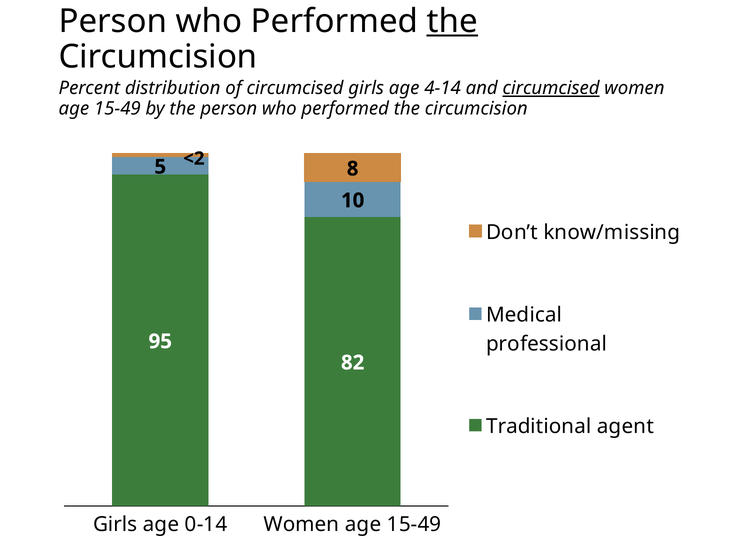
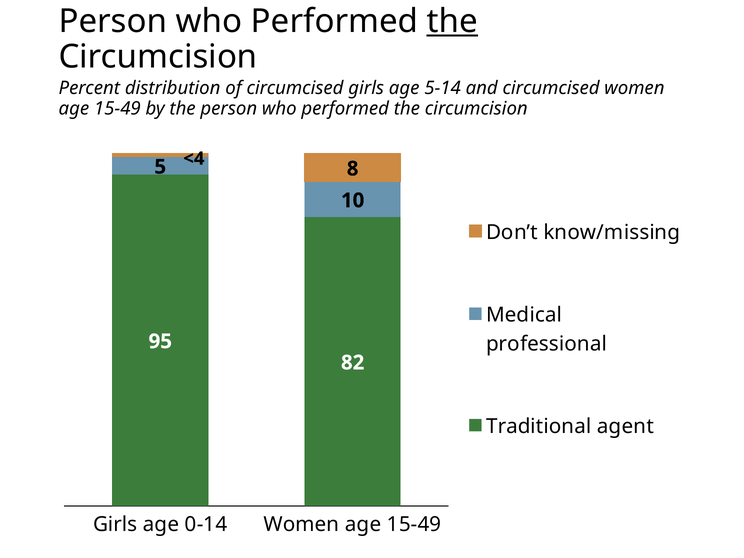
4-14: 4-14 -> 5-14
circumcised at (551, 88) underline: present -> none
<2: <2 -> <4
